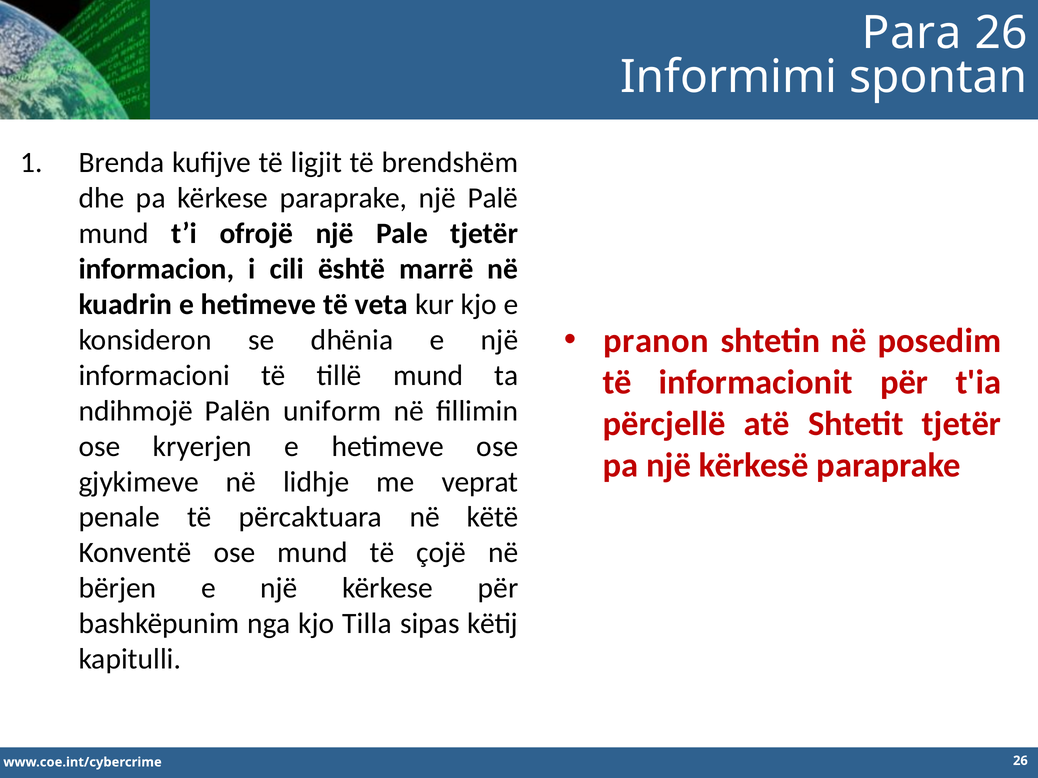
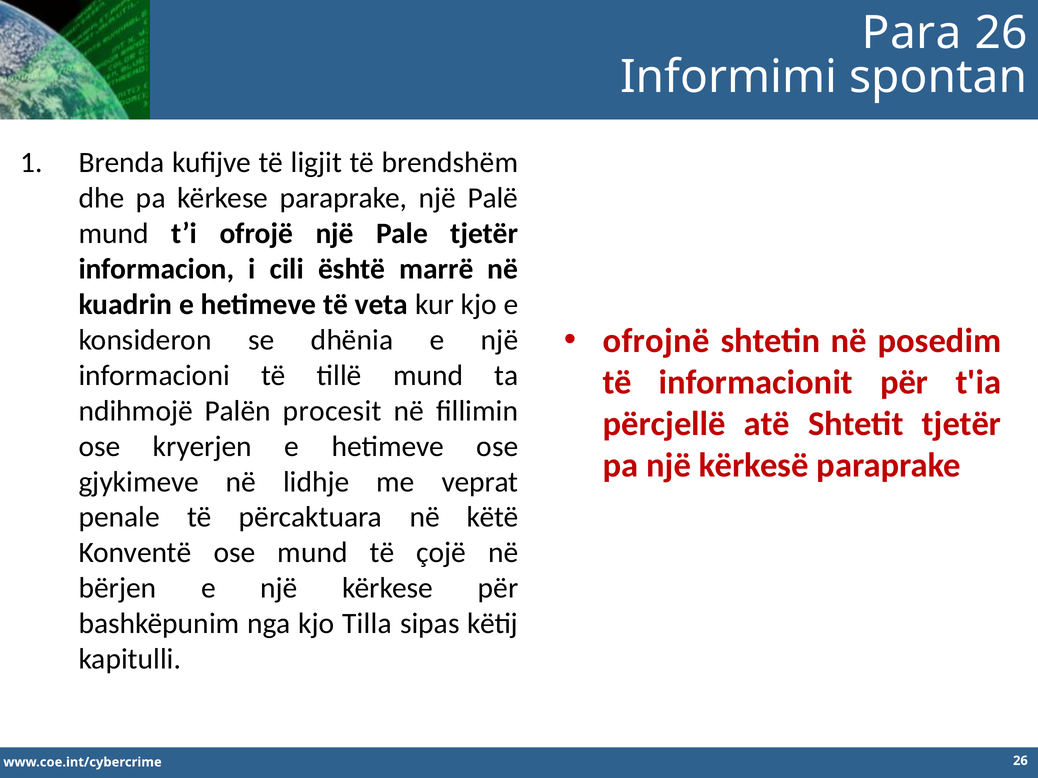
pranon: pranon -> ofrojnë
uniform: uniform -> procesit
